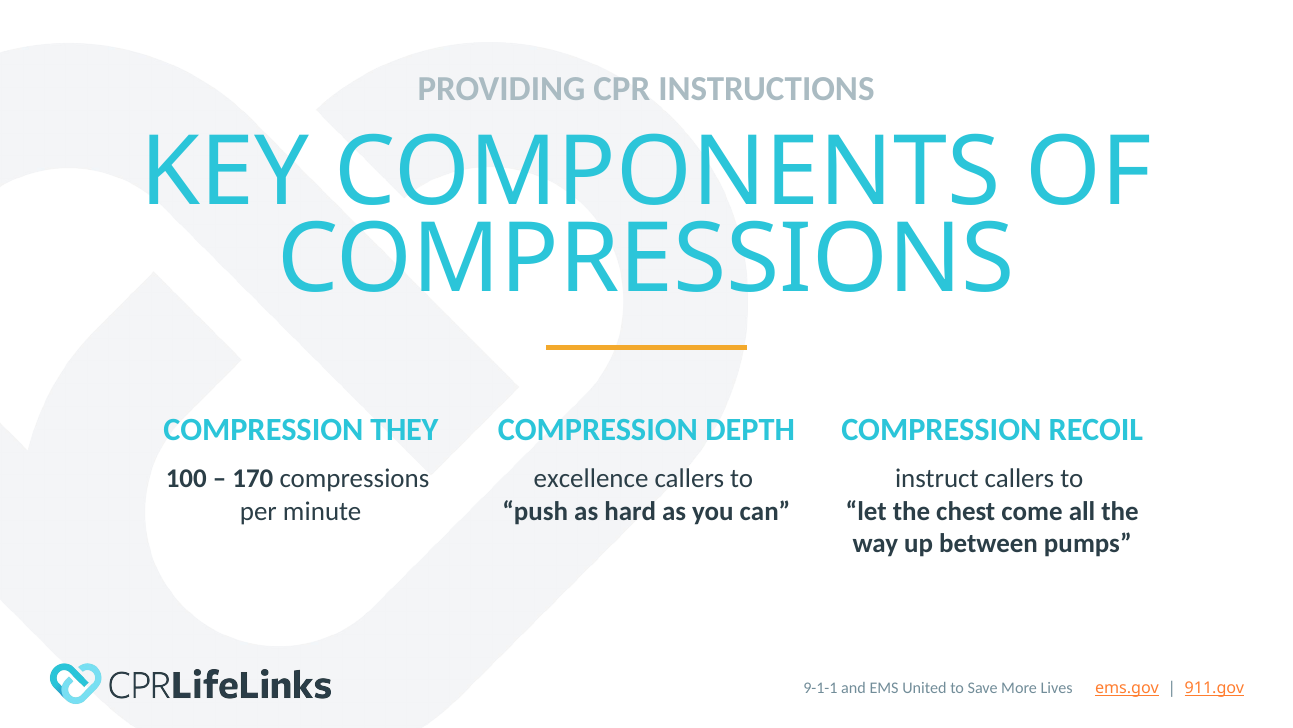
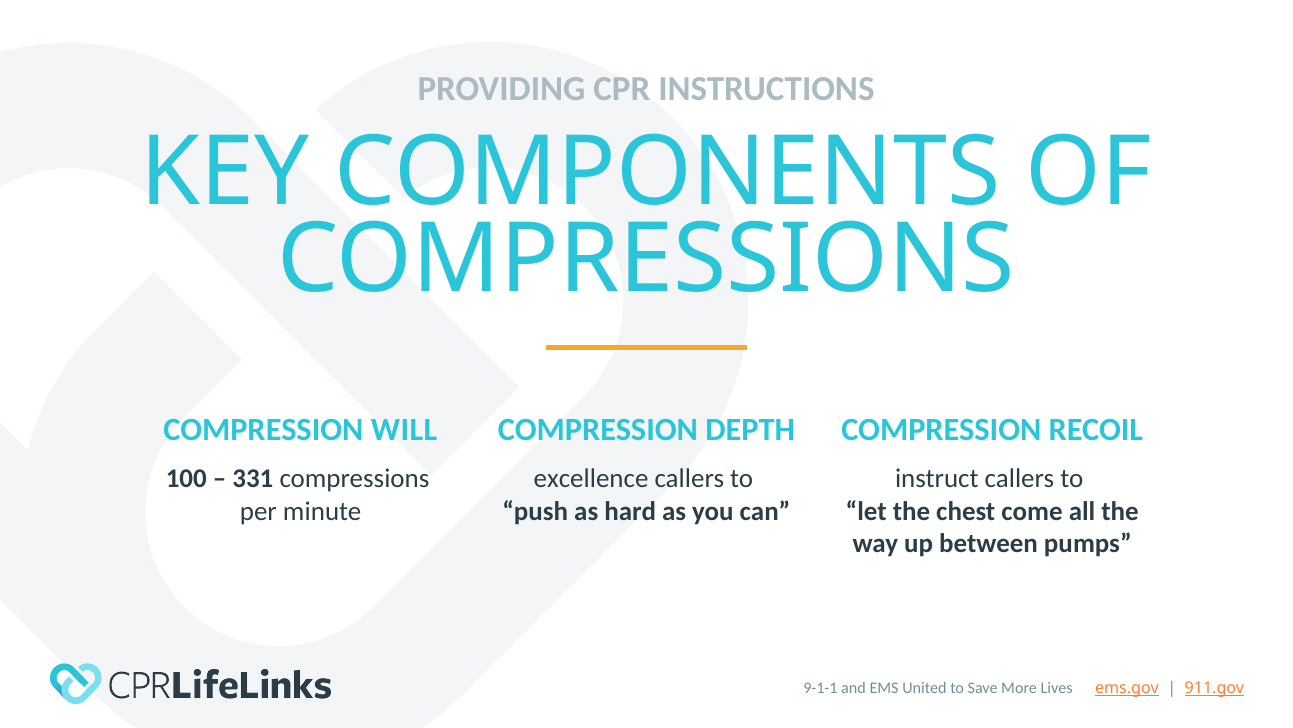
THEY: THEY -> WILL
170: 170 -> 331
